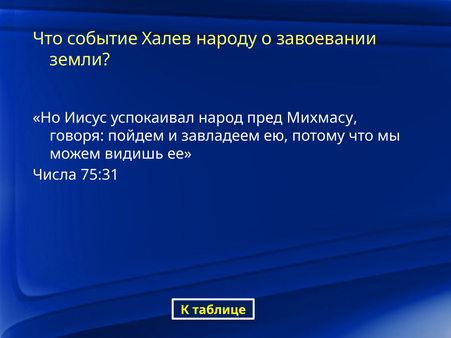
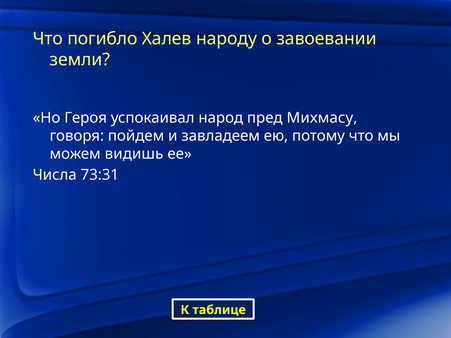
событие: событие -> погибло
Иисус: Иисус -> Героя
75:31: 75:31 -> 73:31
